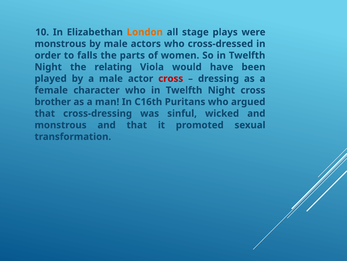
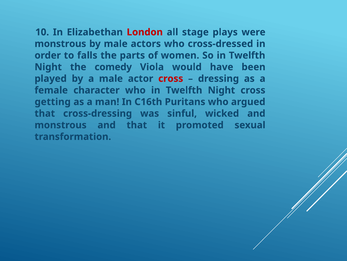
London colour: orange -> red
relating: relating -> comedy
brother: brother -> getting
